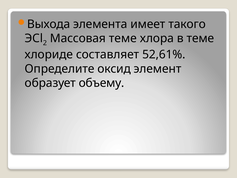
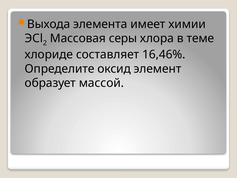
такого: такого -> химии
Массовая теме: теме -> серы
52,61%: 52,61% -> 16,46%
объему: объему -> массой
